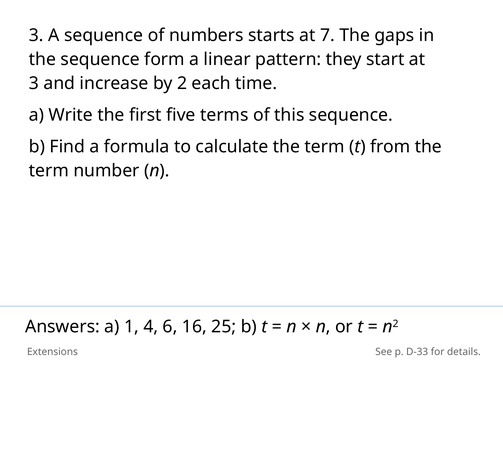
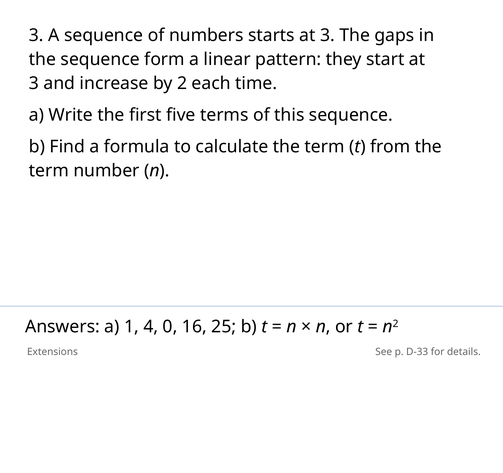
starts at 7: 7 -> 3
6: 6 -> 0
